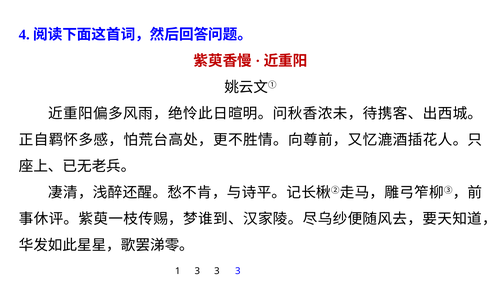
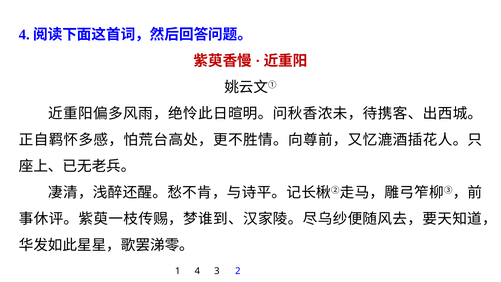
1 3: 3 -> 4
3 at (238, 271): 3 -> 2
